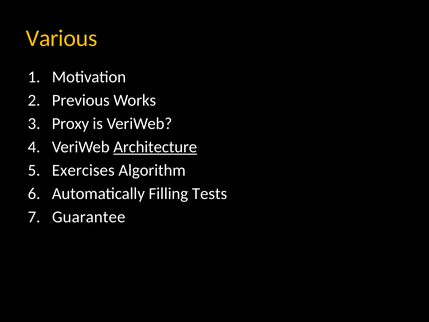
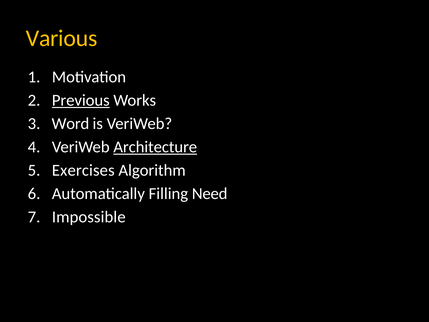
Previous underline: none -> present
Proxy: Proxy -> Word
Tests: Tests -> Need
Guarantee: Guarantee -> Impossible
